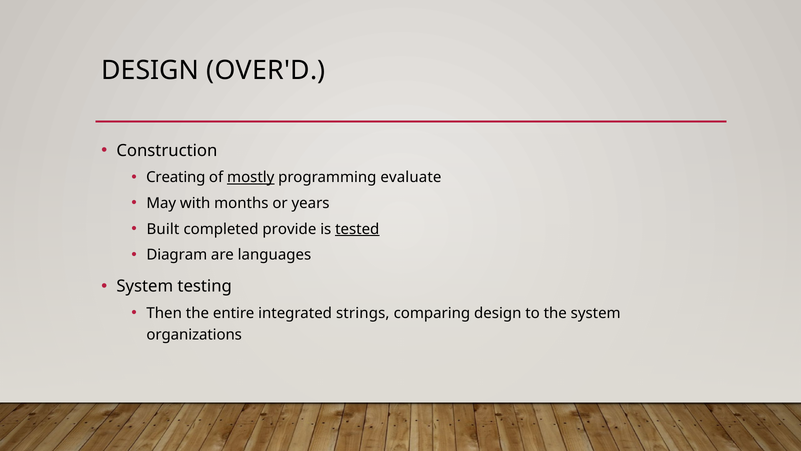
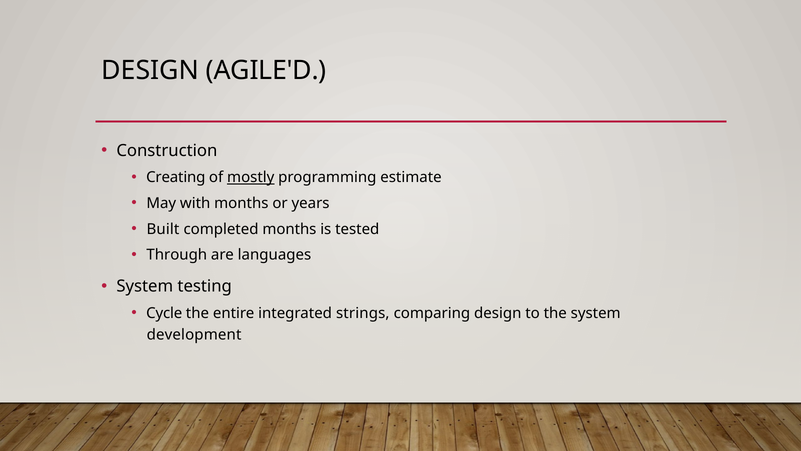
OVER'D: OVER'D -> AGILE'D
evaluate: evaluate -> estimate
completed provide: provide -> months
tested underline: present -> none
Diagram: Diagram -> Through
Then: Then -> Cycle
organizations: organizations -> development
